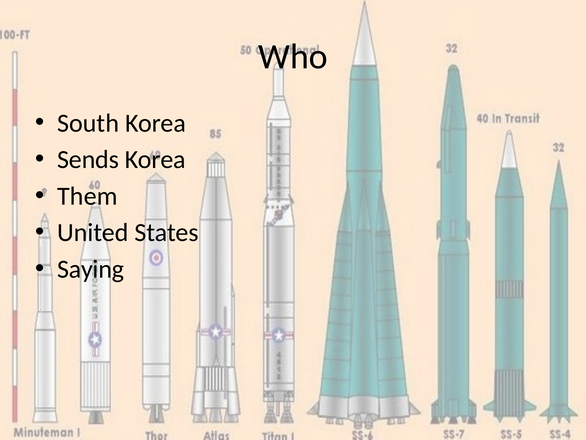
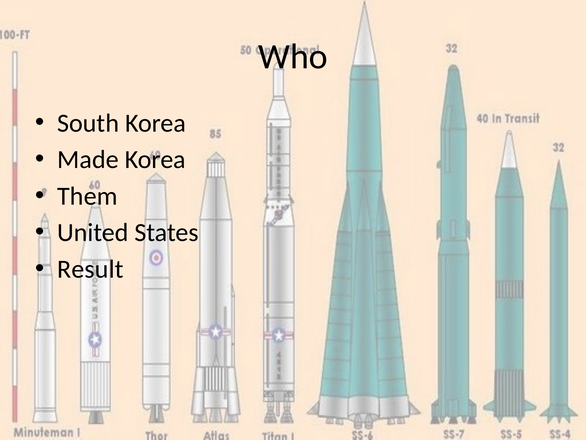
Sends: Sends -> Made
Saying: Saying -> Result
